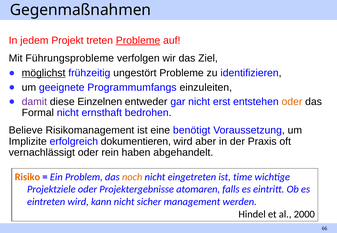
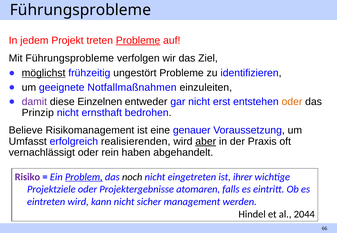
Gegenmaßnahmen at (80, 10): Gegenmaßnahmen -> Führungsprobleme
Programmumfangs: Programmumfangs -> Notfallmaßnahmen
Formal: Formal -> Prinzip
benötigt: benötigt -> genauer
Implizite: Implizite -> Umfasst
dokumentieren: dokumentieren -> realisierenden
aber underline: none -> present
Risiko colour: orange -> purple
Problem underline: none -> present
noch colour: orange -> black
time: time -> ihrer
2000: 2000 -> 2044
